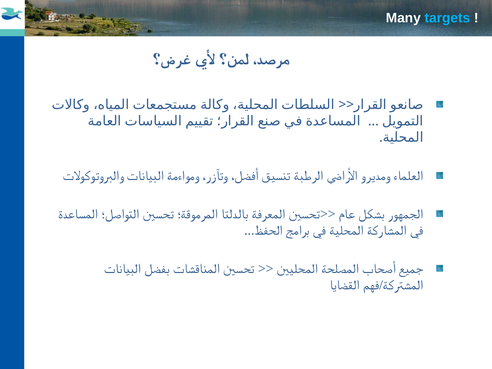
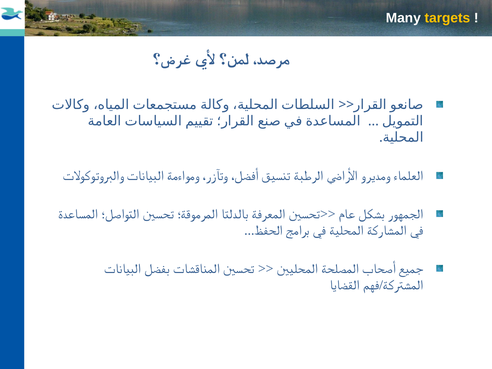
targets colour: light blue -> yellow
